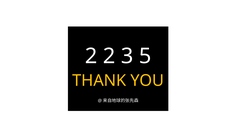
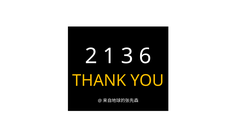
2 2: 2 -> 1
5: 5 -> 6
